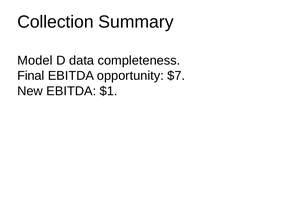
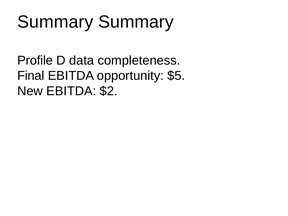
Collection at (55, 22): Collection -> Summary
Model: Model -> Profile
$7: $7 -> $5
$1: $1 -> $2
